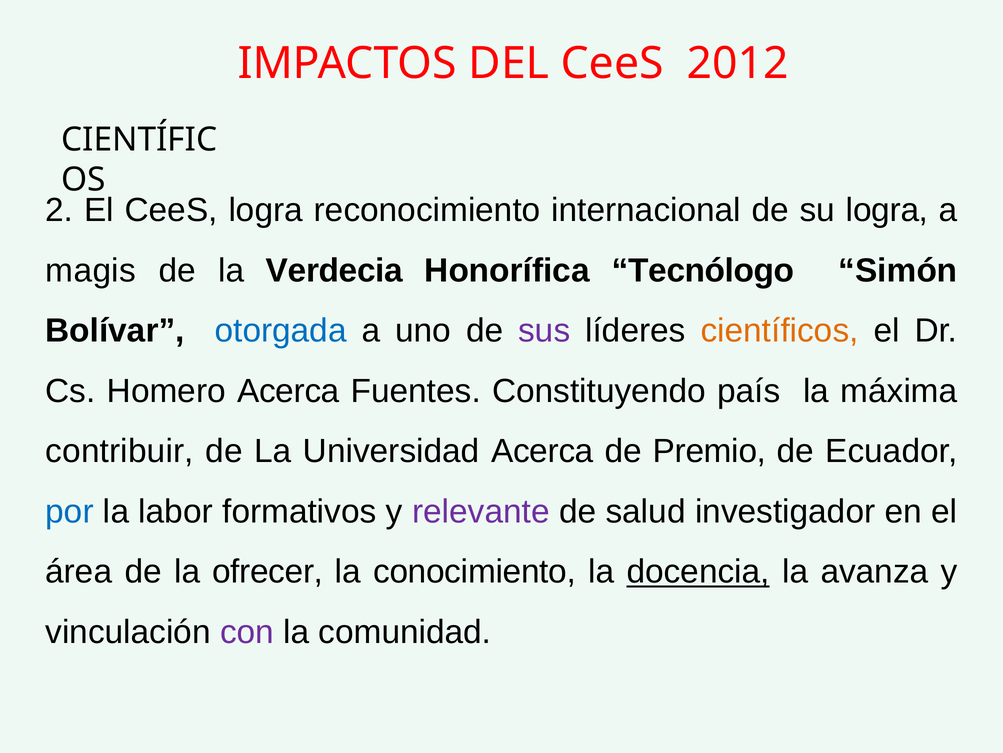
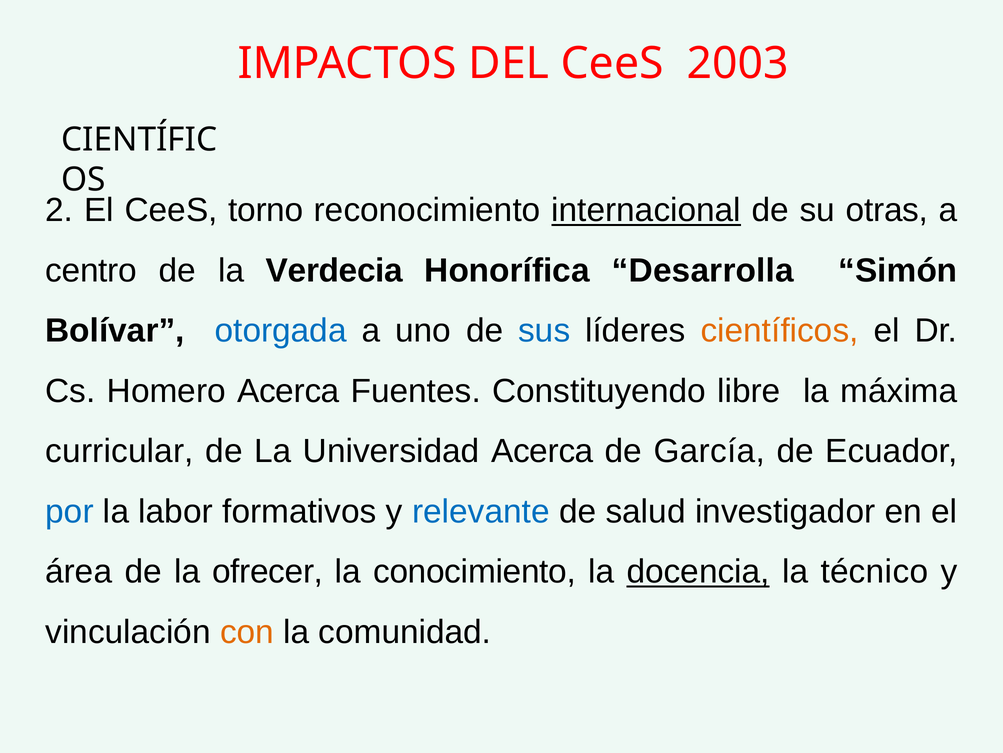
2012: 2012 -> 2003
CeeS logra: logra -> torno
internacional underline: none -> present
su logra: logra -> otras
magis: magis -> centro
Tecnólogo: Tecnólogo -> Desarrolla
sus colour: purple -> blue
país: país -> libre
contribuir: contribuir -> curricular
Premio: Premio -> García
relevante colour: purple -> blue
avanza: avanza -> técnico
con colour: purple -> orange
